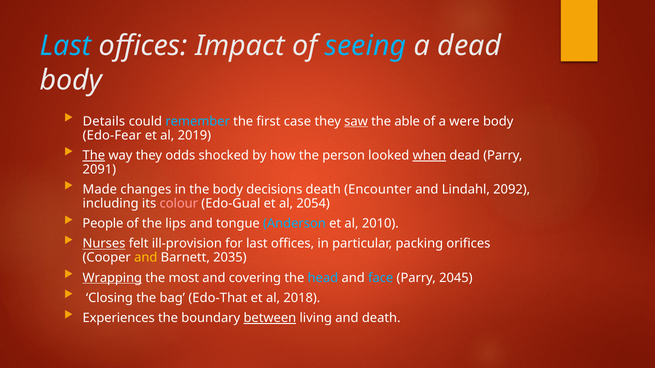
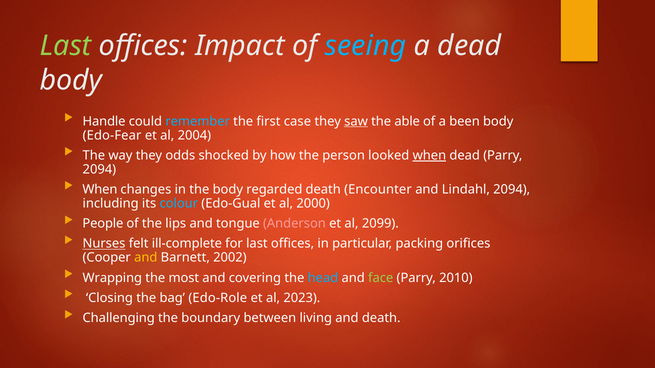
Last at (66, 46) colour: light blue -> light green
Details: Details -> Handle
were: were -> been
2019: 2019 -> 2004
The at (94, 156) underline: present -> none
2091 at (99, 170): 2091 -> 2094
Made at (100, 190): Made -> When
decisions: decisions -> regarded
Lindahl 2092: 2092 -> 2094
colour colour: pink -> light blue
2054: 2054 -> 2000
Anderson colour: light blue -> pink
2010: 2010 -> 2099
ill-provision: ill-provision -> ill-complete
2035: 2035 -> 2002
Wrapping underline: present -> none
face colour: light blue -> light green
2045: 2045 -> 2010
Edo-That: Edo-That -> Edo-Role
2018: 2018 -> 2023
Experiences: Experiences -> Challenging
between underline: present -> none
